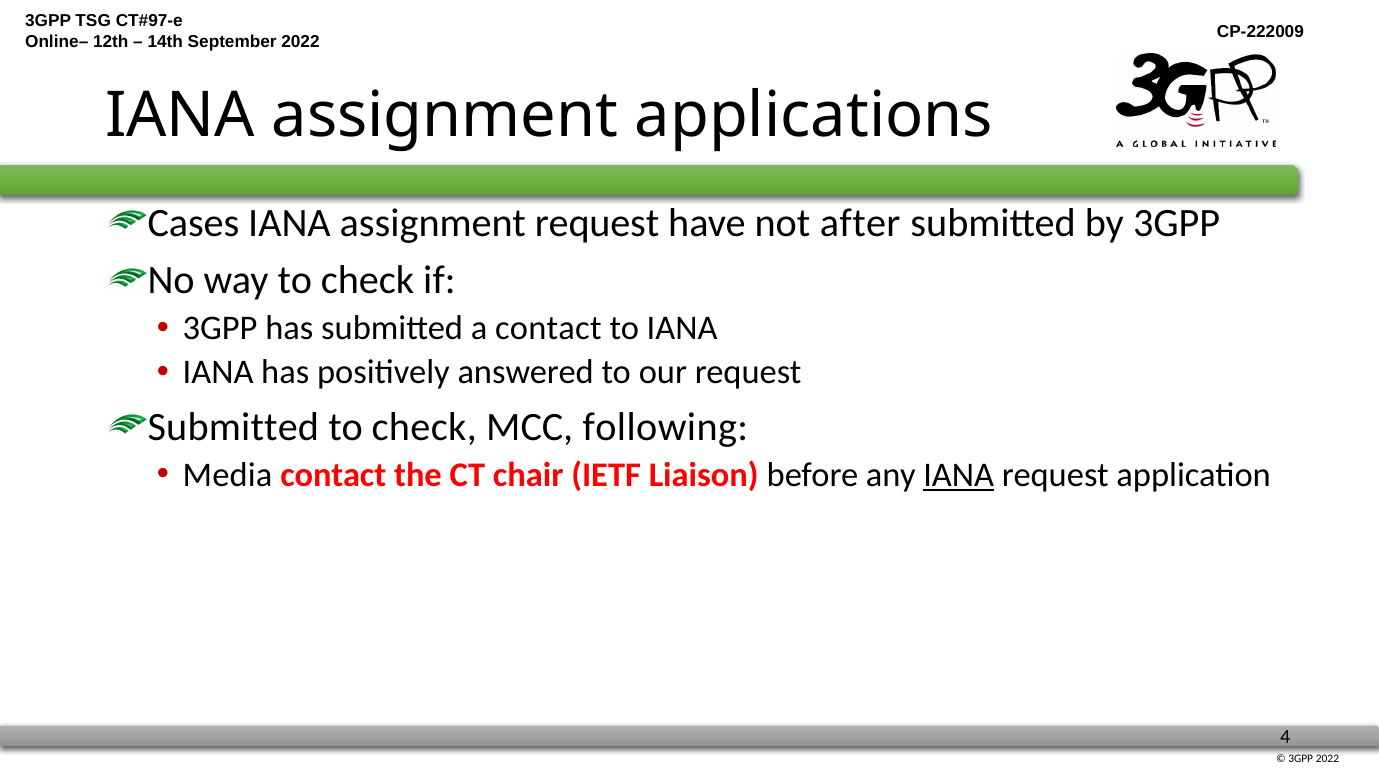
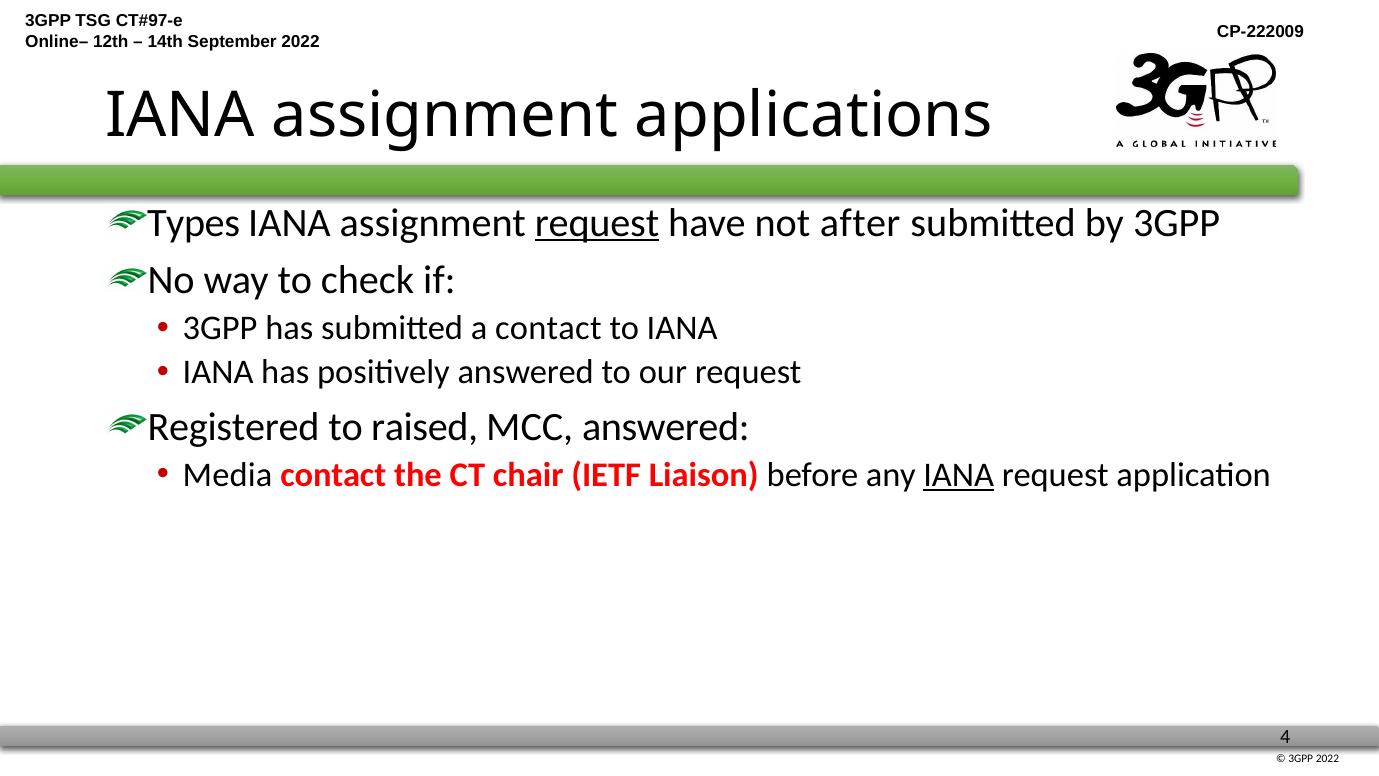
Cases: Cases -> Types
request at (597, 223) underline: none -> present
Submitted at (233, 427): Submitted -> Registered
check at (424, 427): check -> raised
MCC following: following -> answered
